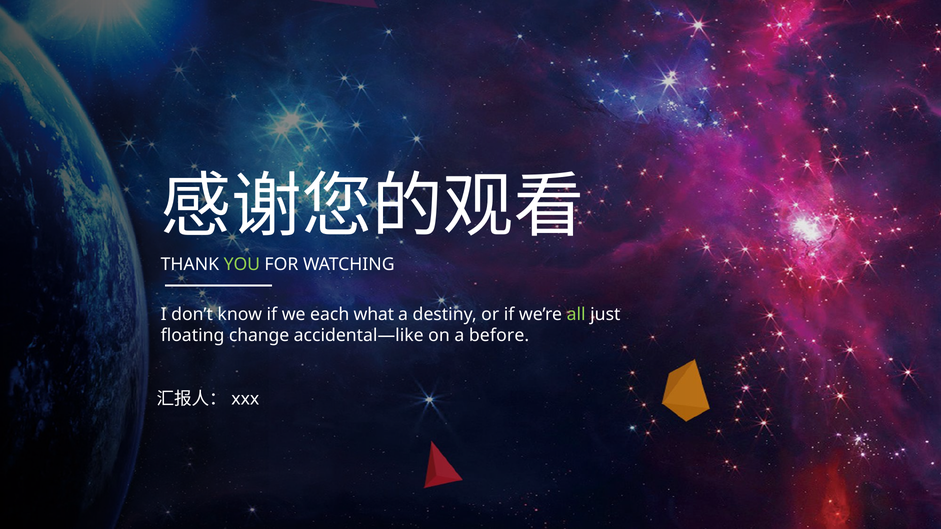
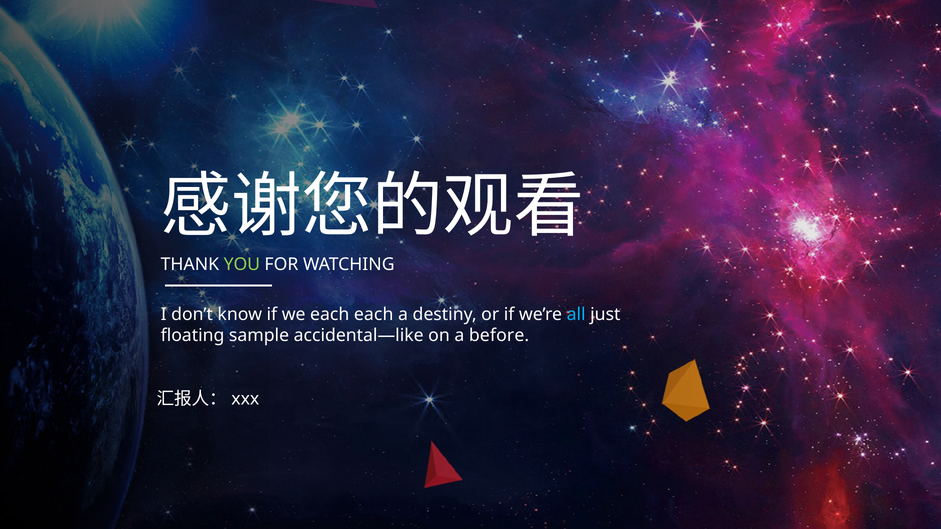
each what: what -> each
all colour: light green -> light blue
change: change -> sample
